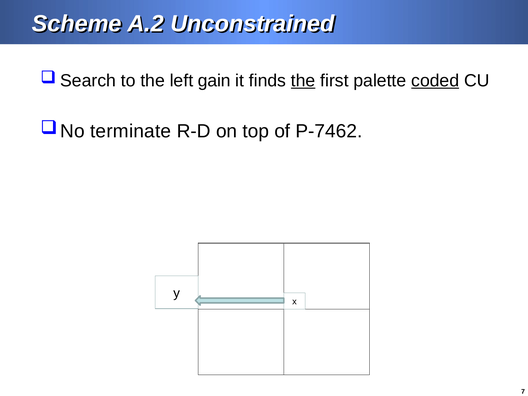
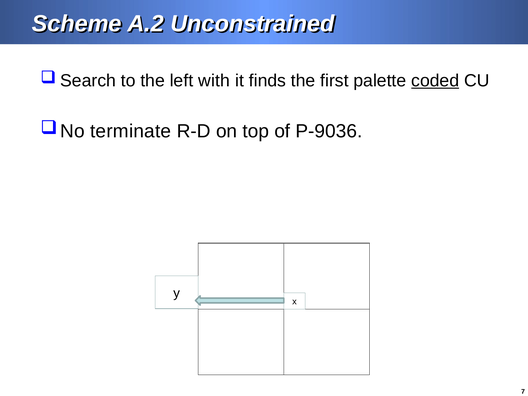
gain: gain -> with
the at (303, 81) underline: present -> none
P-7462: P-7462 -> P-9036
